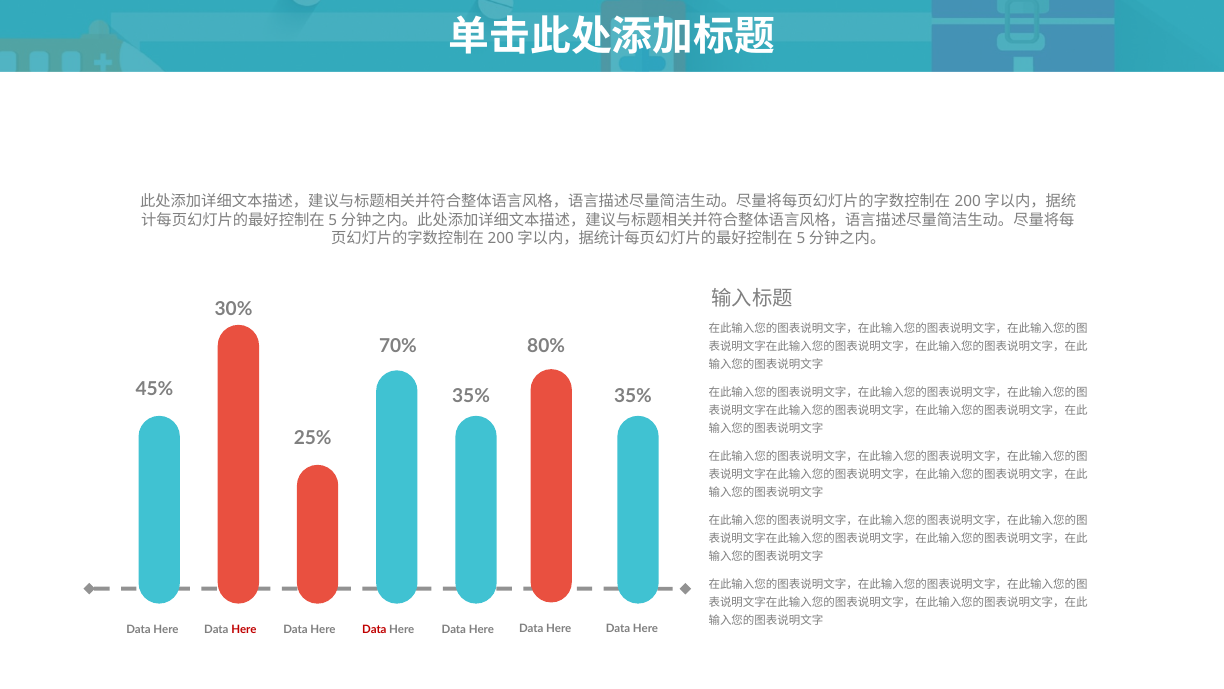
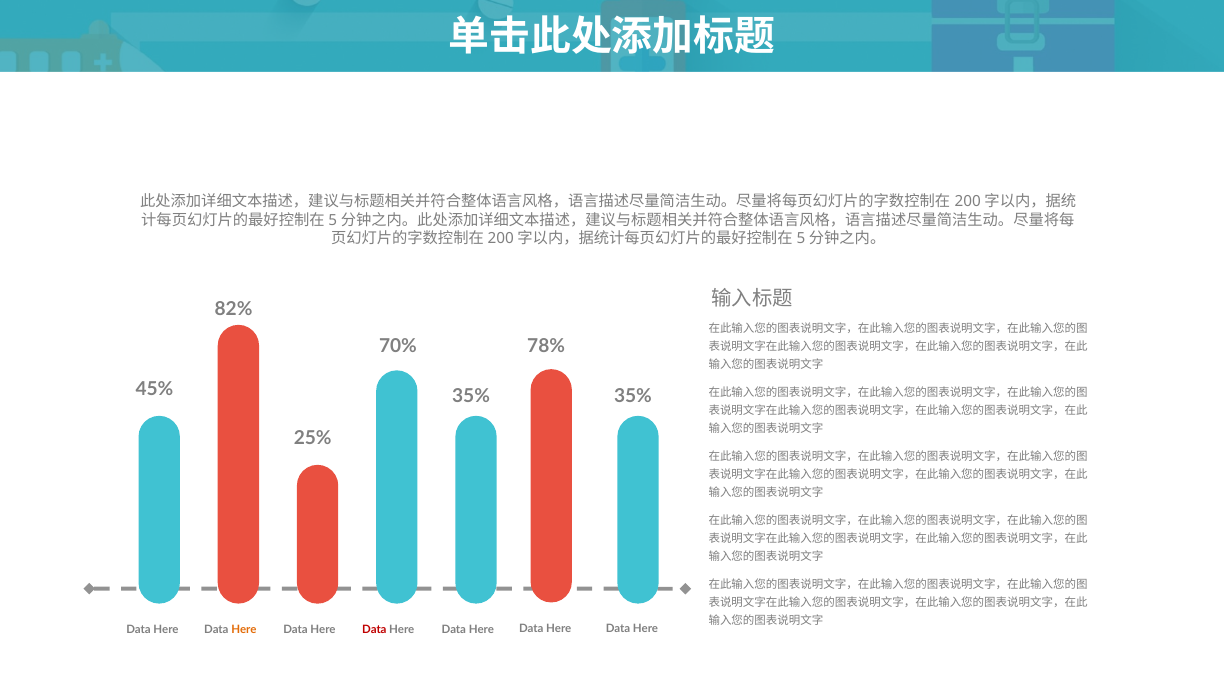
30%: 30% -> 82%
80%: 80% -> 78%
Here at (244, 629) colour: red -> orange
